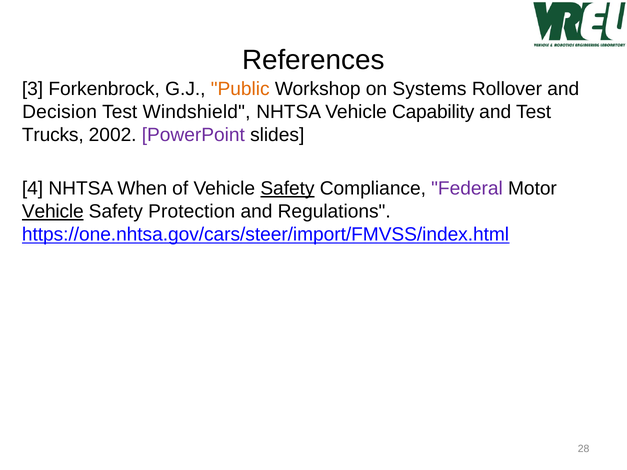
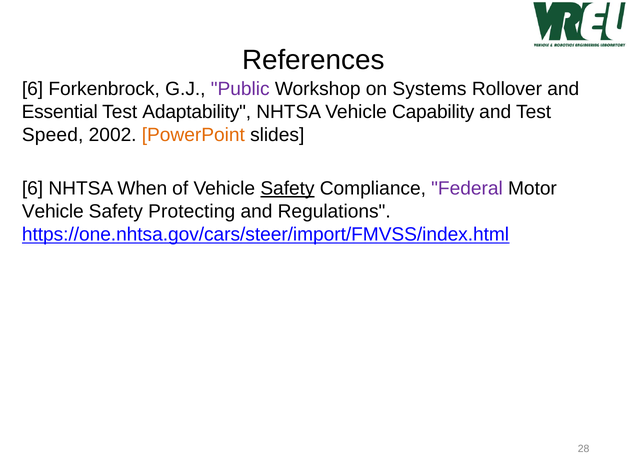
3 at (33, 89): 3 -> 6
Public colour: orange -> purple
Decision: Decision -> Essential
Windshield: Windshield -> Adaptability
Trucks: Trucks -> Speed
PowerPoint colour: purple -> orange
4 at (33, 189): 4 -> 6
Vehicle at (53, 212) underline: present -> none
Protection: Protection -> Protecting
